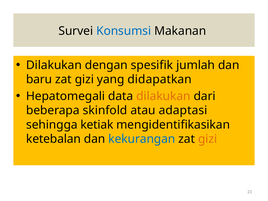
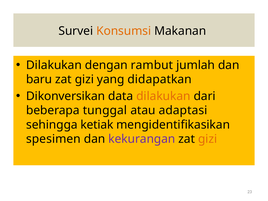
Konsumsi colour: blue -> orange
spesifik: spesifik -> rambut
Hepatomegali: Hepatomegali -> Dikonversikan
skinfold: skinfold -> tunggal
ketebalan: ketebalan -> spesimen
kekurangan colour: blue -> purple
